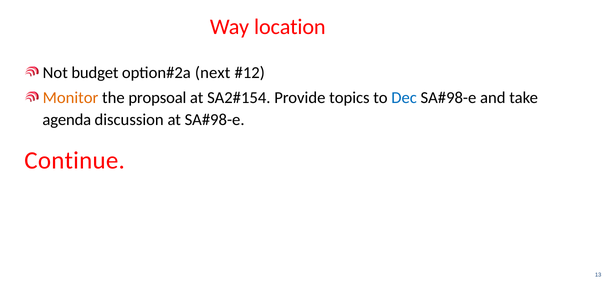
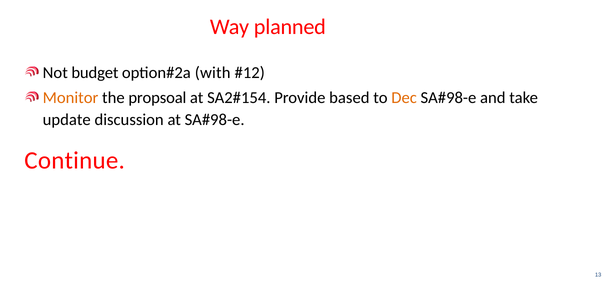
location: location -> planned
next: next -> with
topics: topics -> based
Dec colour: blue -> orange
agenda: agenda -> update
